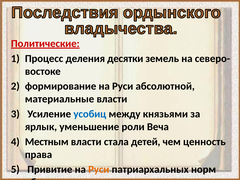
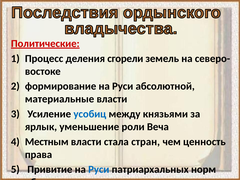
десятки: десятки -> сгорели
детей: детей -> стран
Руси at (99, 169) colour: orange -> blue
